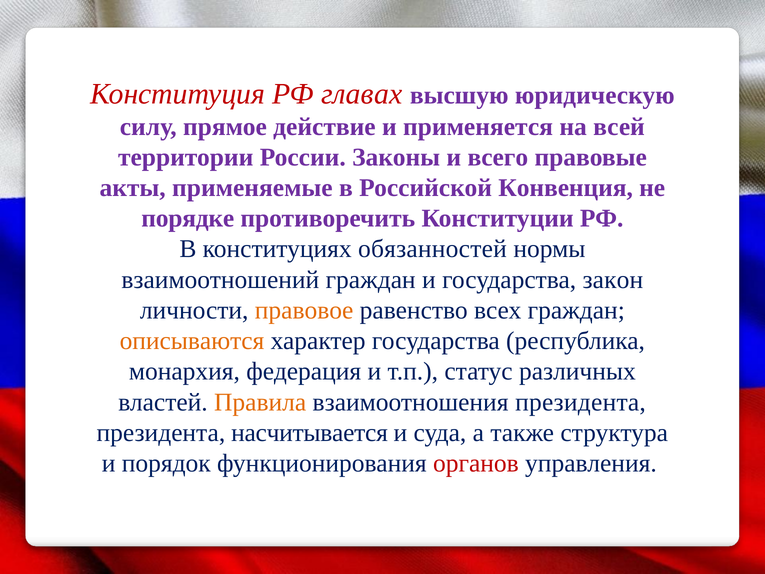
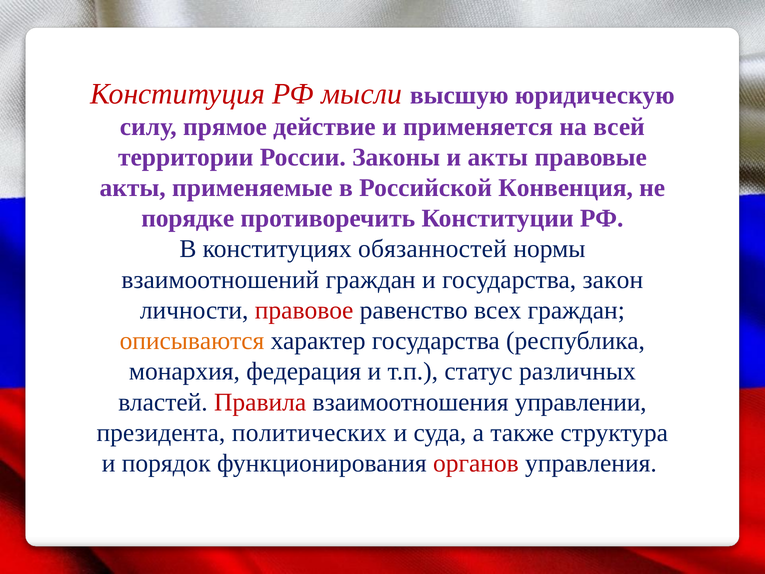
главах: главах -> мысли
и всего: всего -> акты
правовое colour: orange -> red
Правила colour: orange -> red
взаимоотношения президента: президента -> управлении
насчитывается: насчитывается -> политических
